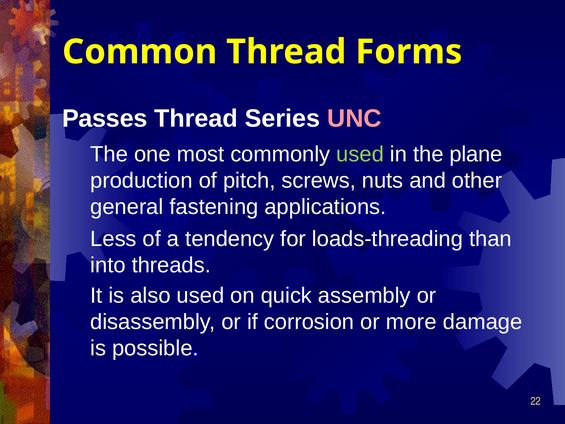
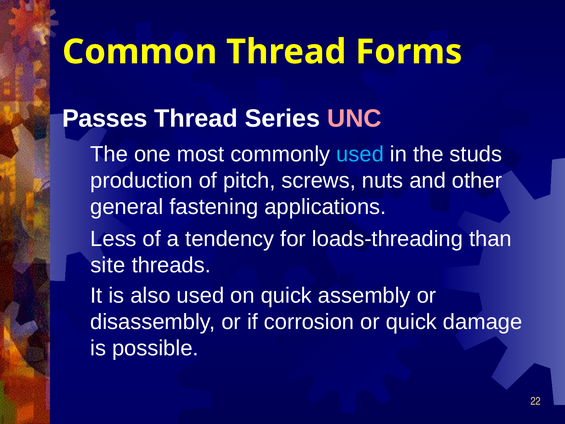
used at (360, 154) colour: light green -> light blue
plane: plane -> studs
into: into -> site
or more: more -> quick
